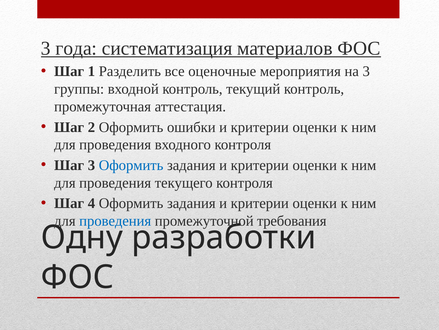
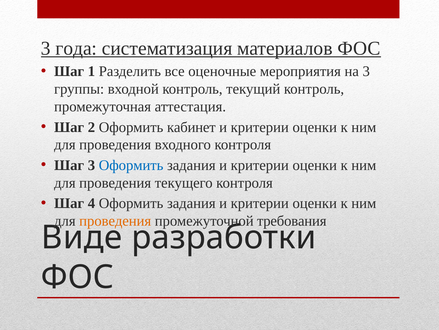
ошибки: ошибки -> кабинет
проведения at (115, 221) colour: blue -> orange
Одну: Одну -> Виде
